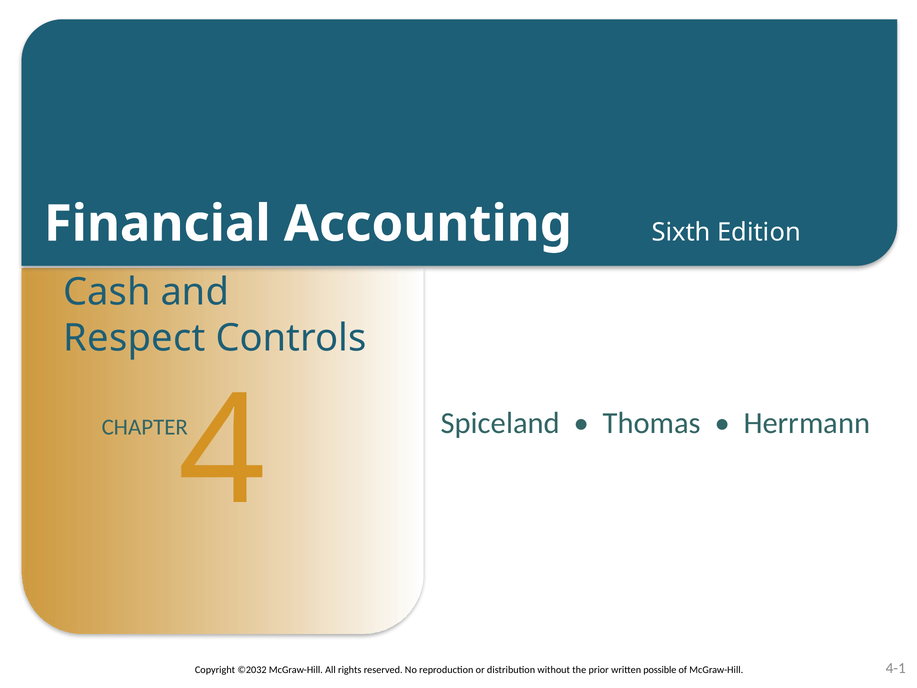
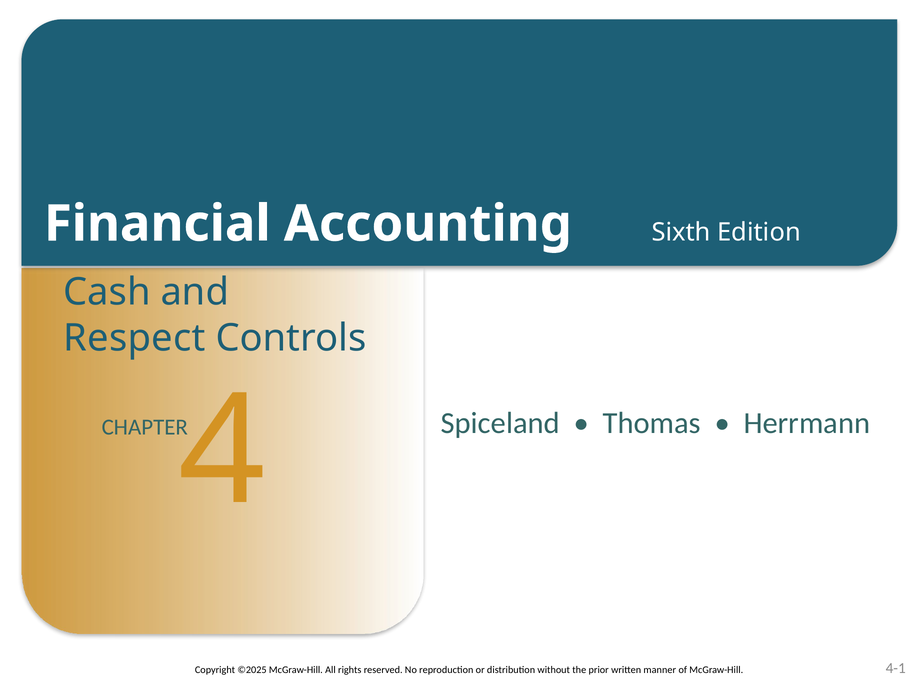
©2032: ©2032 -> ©2025
possible: possible -> manner
